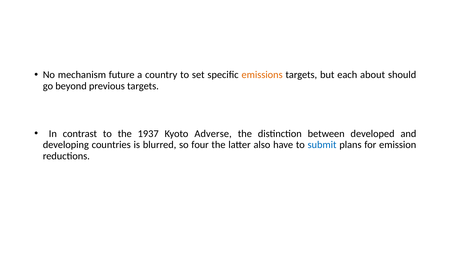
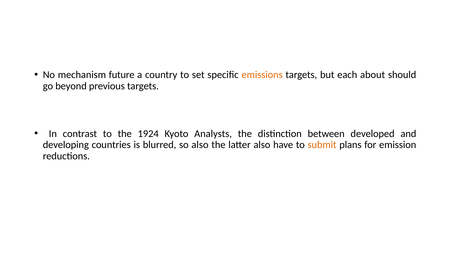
1937: 1937 -> 1924
Adverse: Adverse -> Analysts
so four: four -> also
submit colour: blue -> orange
